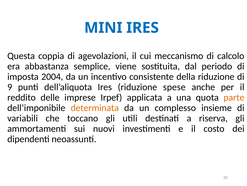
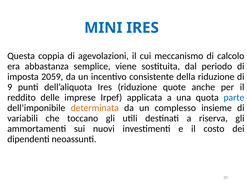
2004: 2004 -> 2059
spese: spese -> quote
parte colour: orange -> blue
